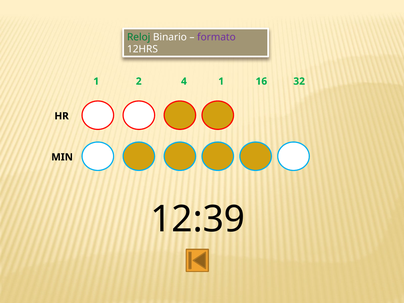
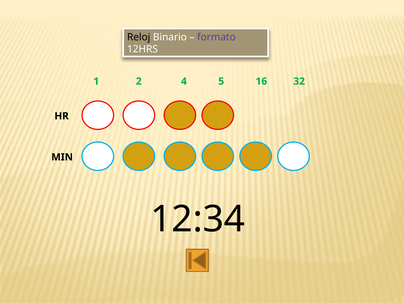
Reloj colour: green -> black
4 1: 1 -> 5
12:39: 12:39 -> 12:34
